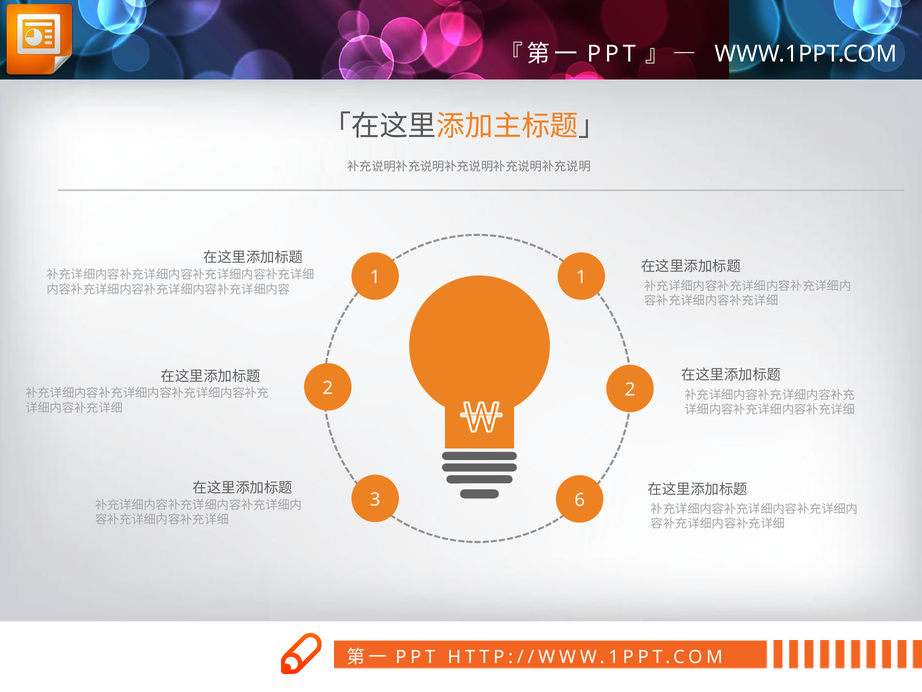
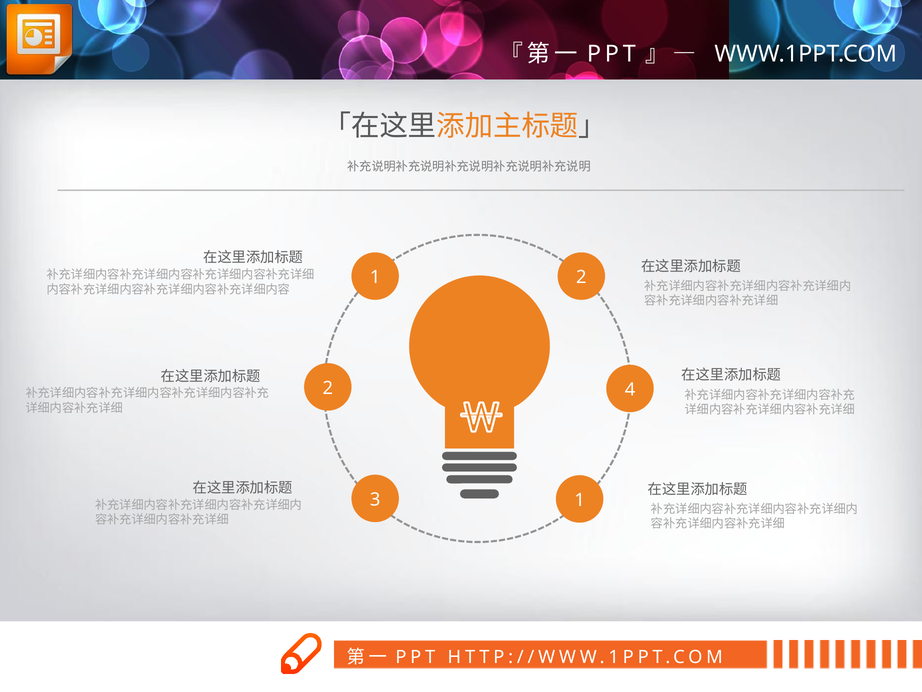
1 1: 1 -> 2
2 2: 2 -> 4
3 6: 6 -> 1
